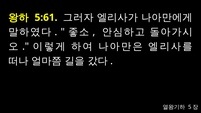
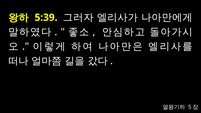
5:61: 5:61 -> 5:39
